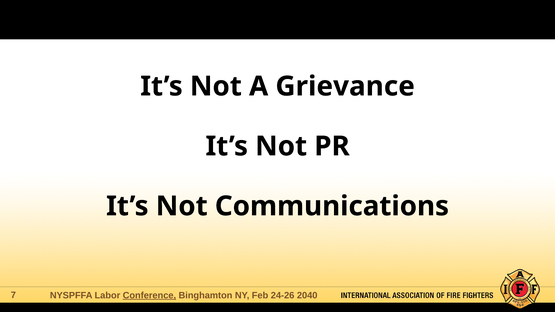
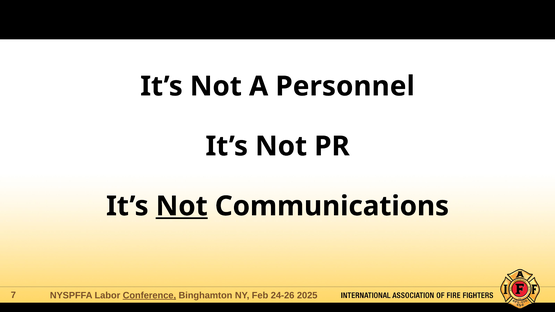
Grievance: Grievance -> Personnel
Not at (182, 206) underline: none -> present
2040: 2040 -> 2025
